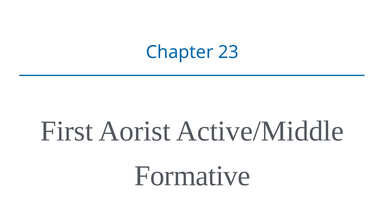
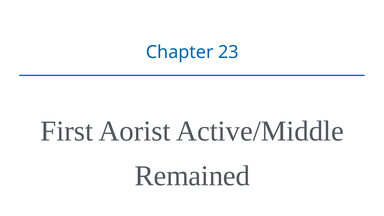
Formative: Formative -> Remained
